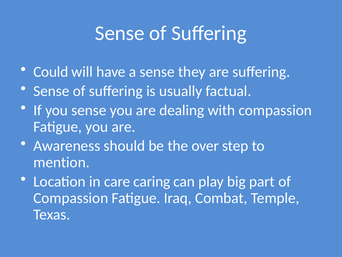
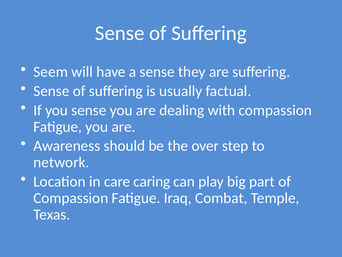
Could: Could -> Seem
mention: mention -> network
